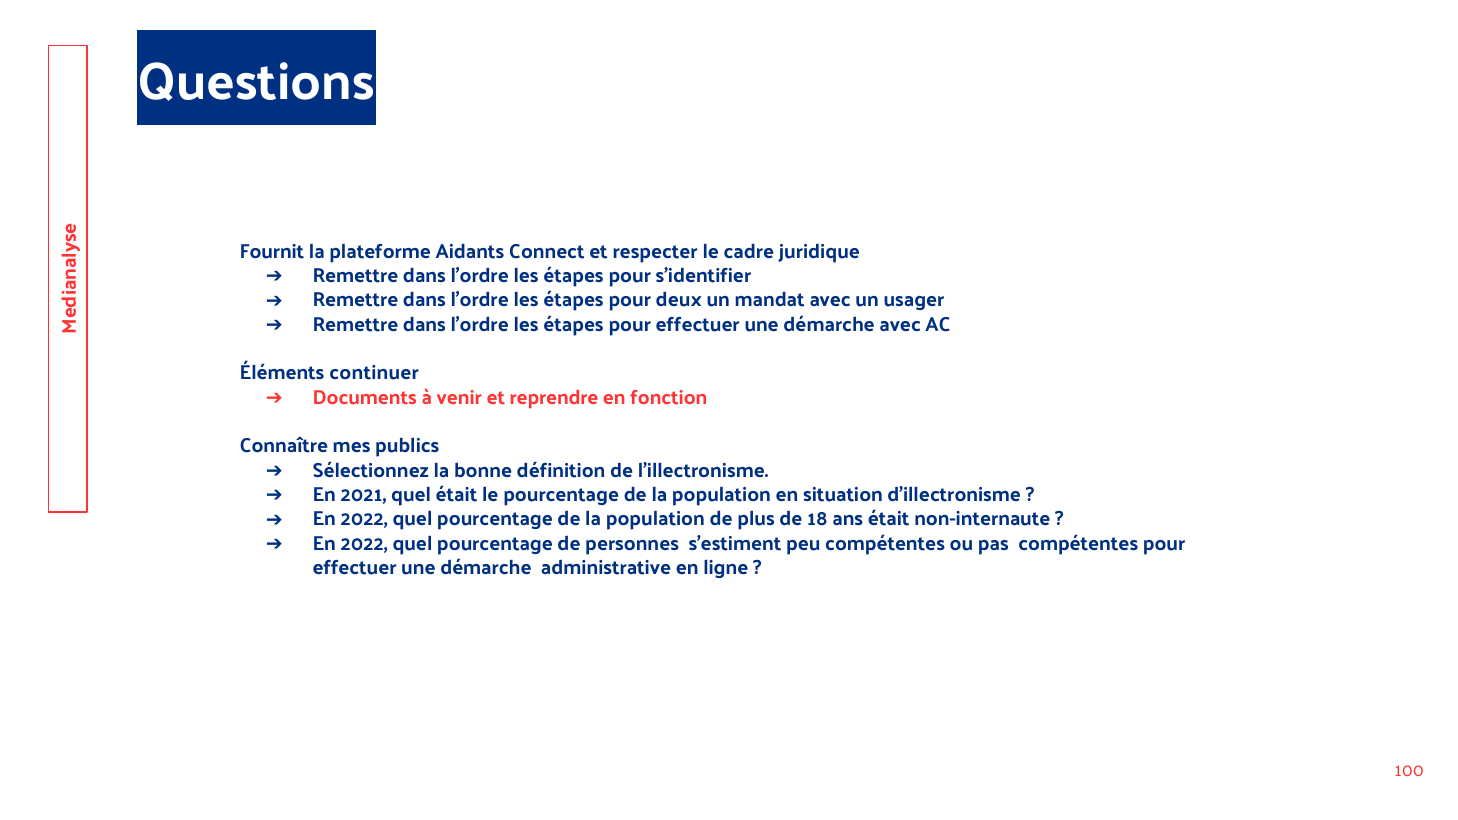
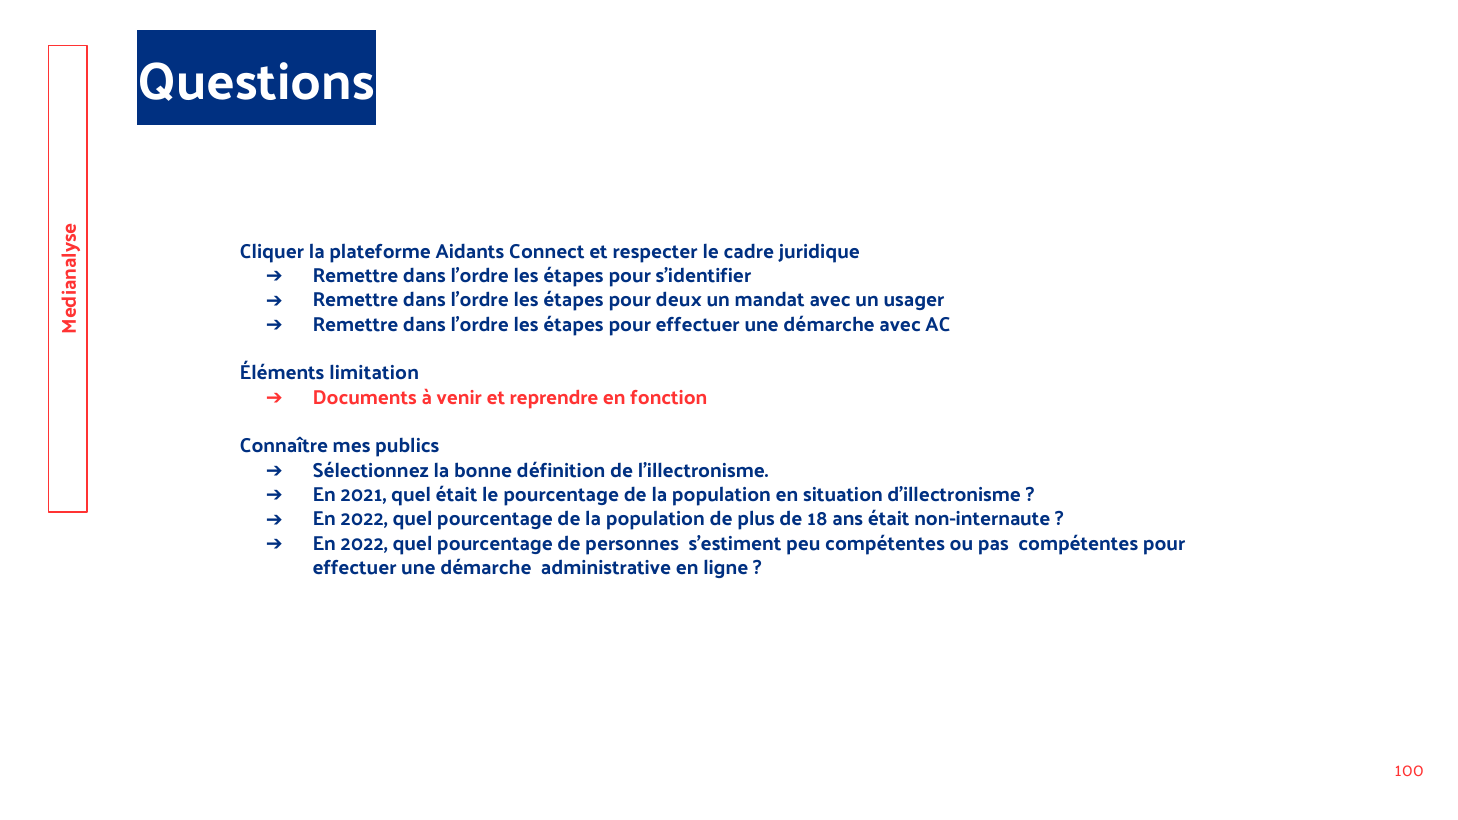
Fournit: Fournit -> Cliquer
continuer: continuer -> limitation
